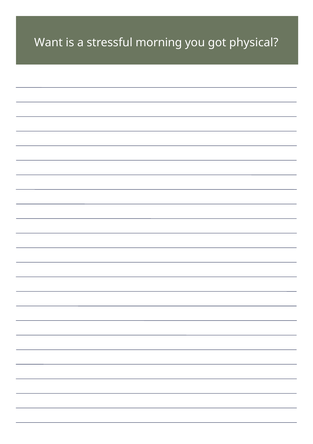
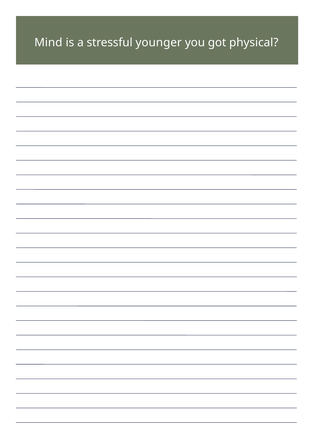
Want: Want -> Mind
morning: morning -> younger
